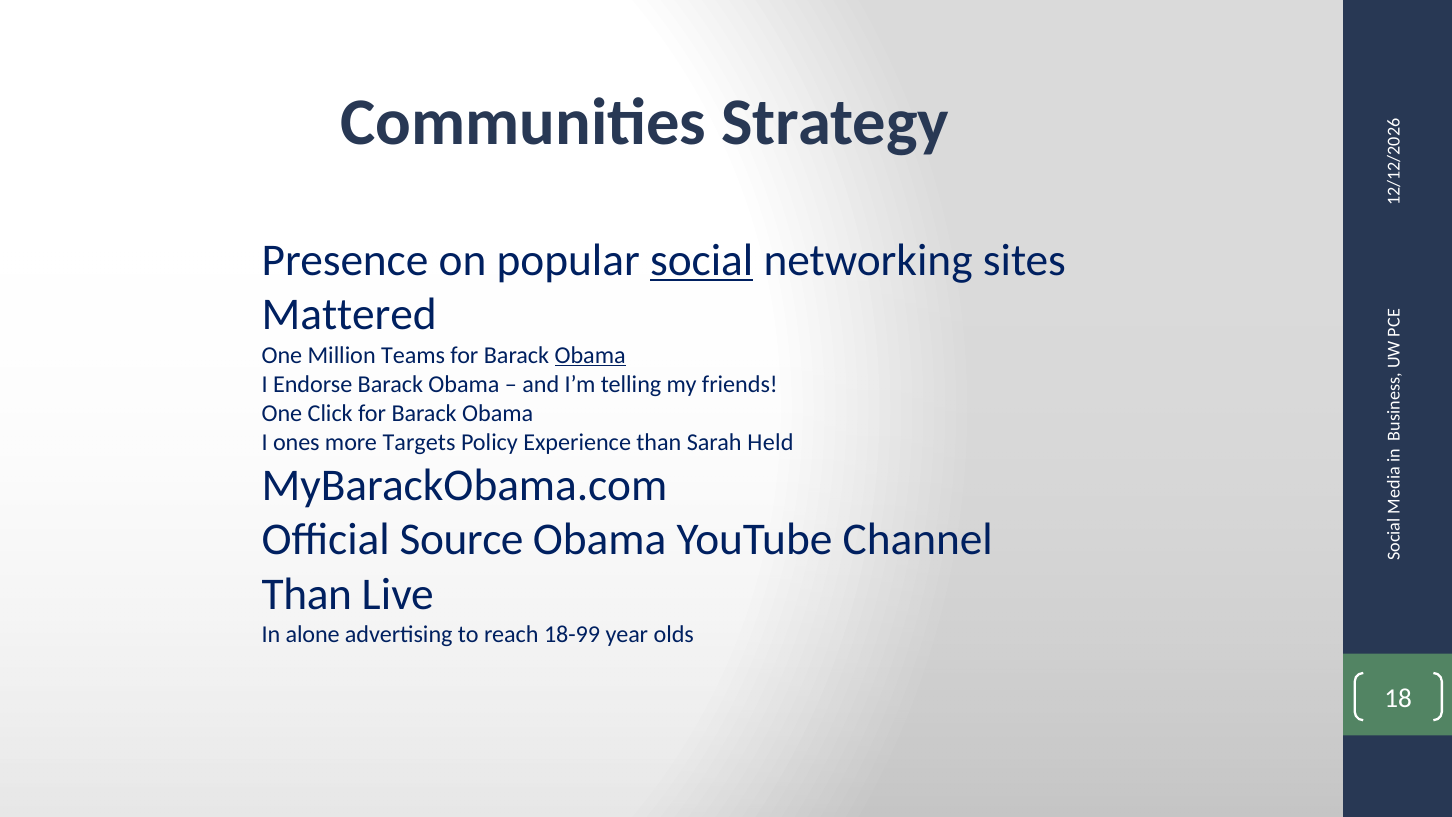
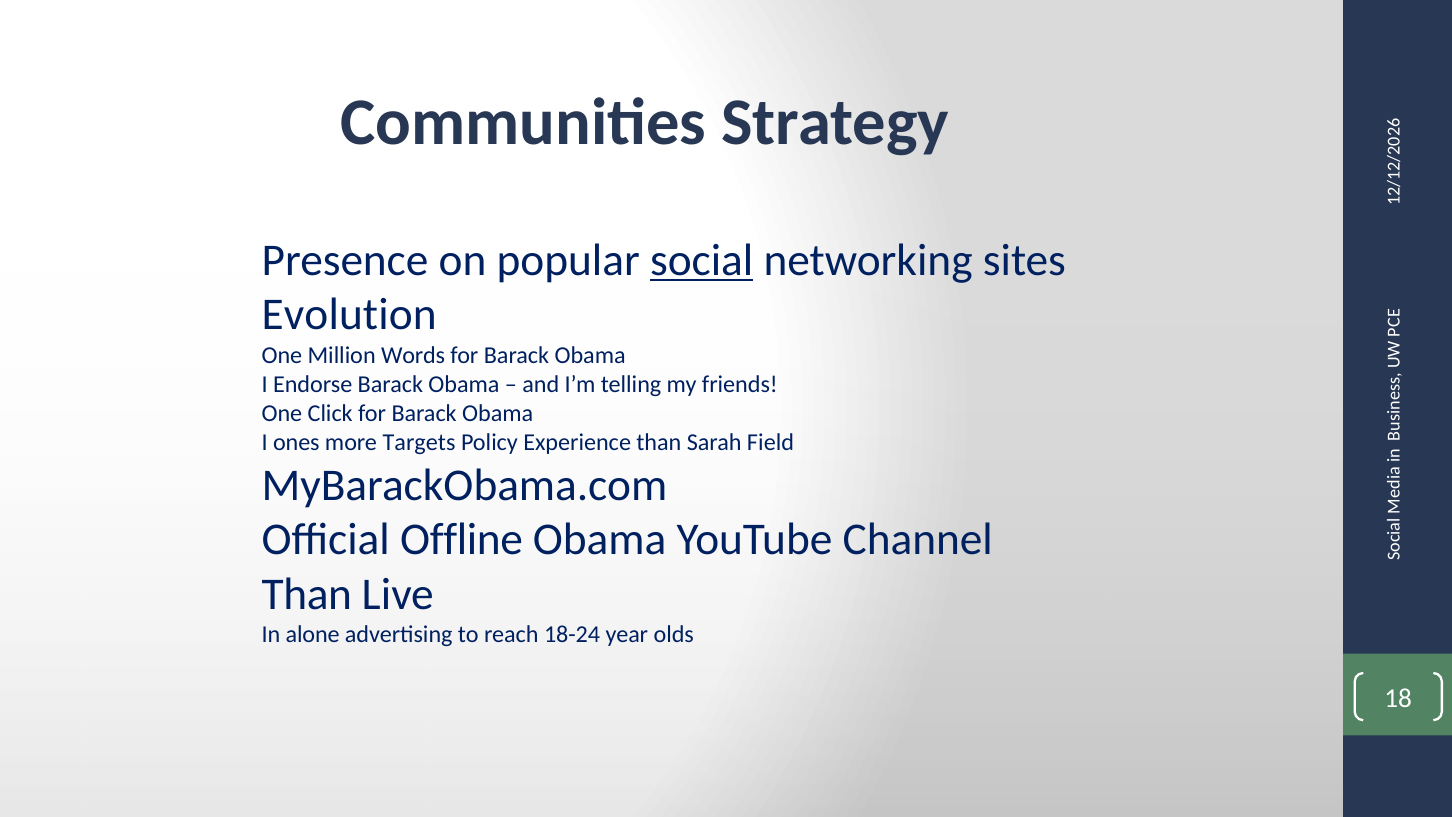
Mattered: Mattered -> Evolution
Teams: Teams -> Words
Obama at (590, 355) underline: present -> none
Held: Held -> Field
Source: Source -> Offline
18-99: 18-99 -> 18-24
